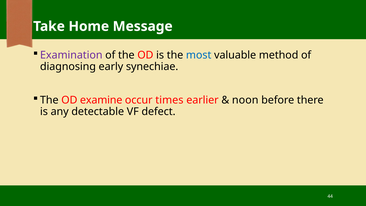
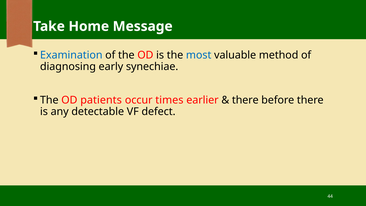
Examination colour: purple -> blue
examine: examine -> patients
noon at (245, 100): noon -> there
